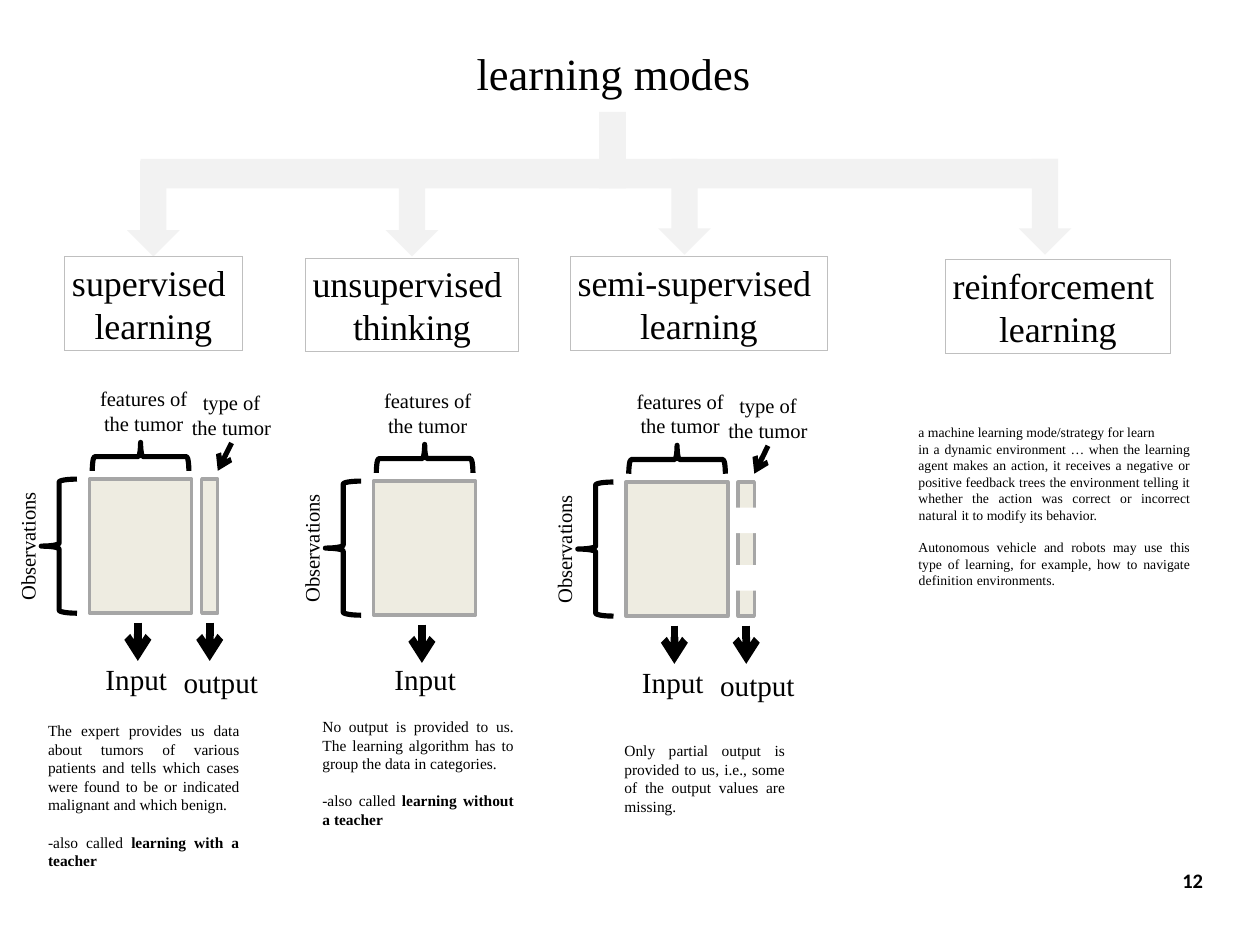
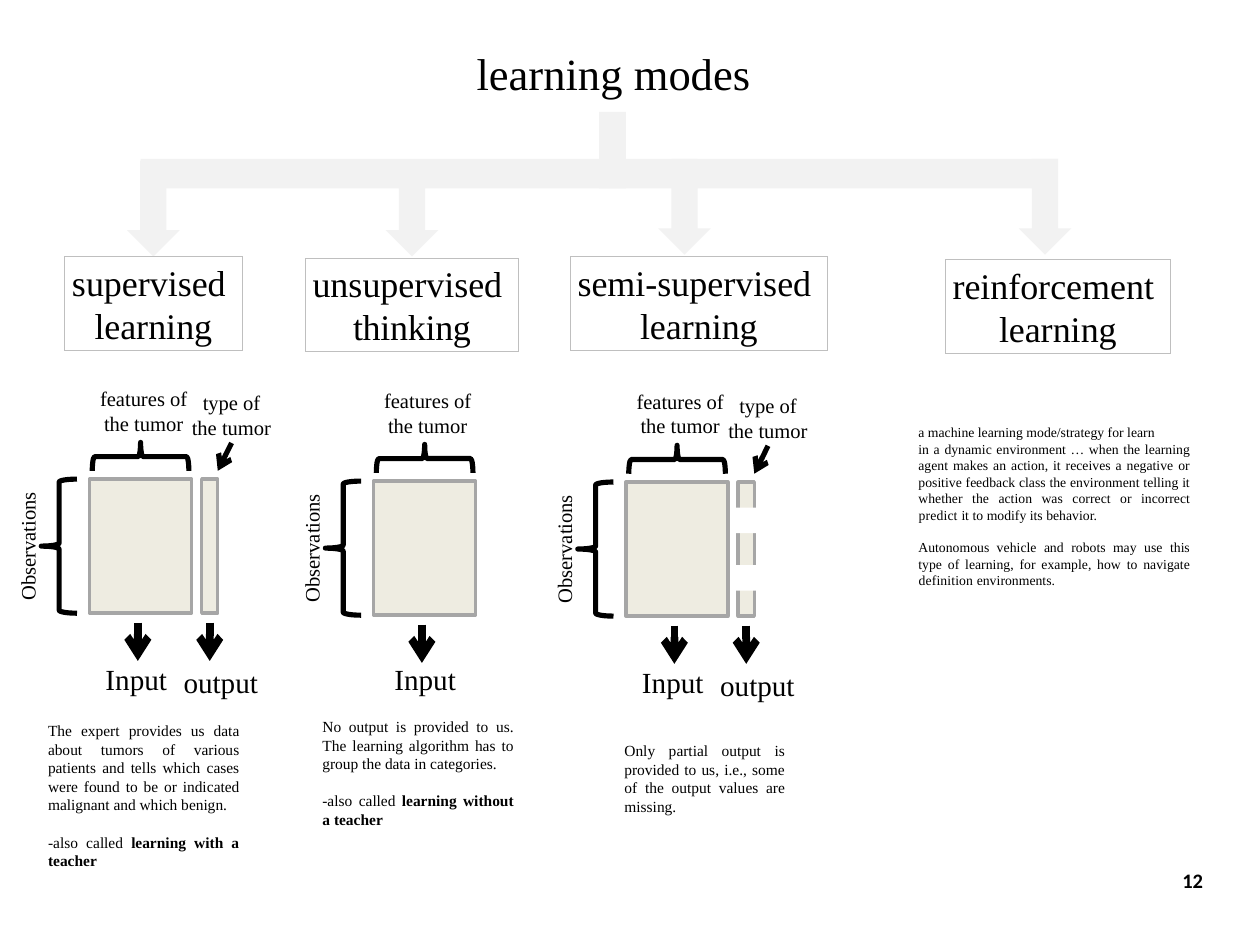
trees: trees -> class
natural: natural -> predict
